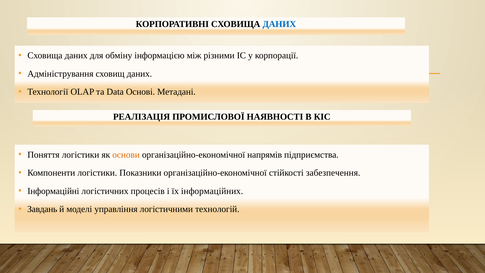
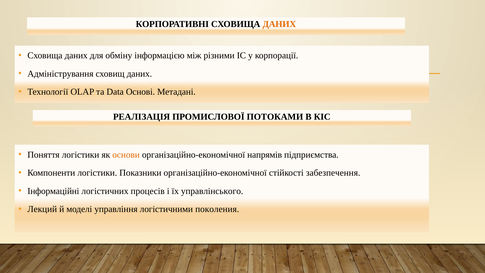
ДАНИХ at (279, 24) colour: blue -> orange
НАЯВНОСТІ: НАЯВНОСТІ -> ПОТОКАМИ
інформаційних: інформаційних -> управлінського
Завдань: Завдань -> Лекций
технологій: технологій -> поколения
